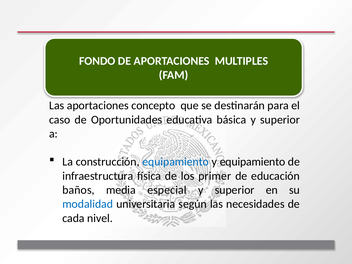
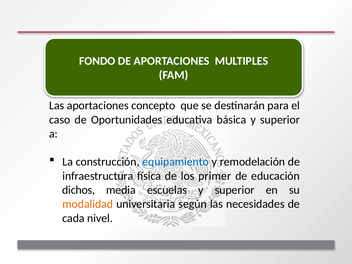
y equipamiento: equipamiento -> remodelación
baños: baños -> dichos
especial: especial -> escuelas
modalidad colour: blue -> orange
